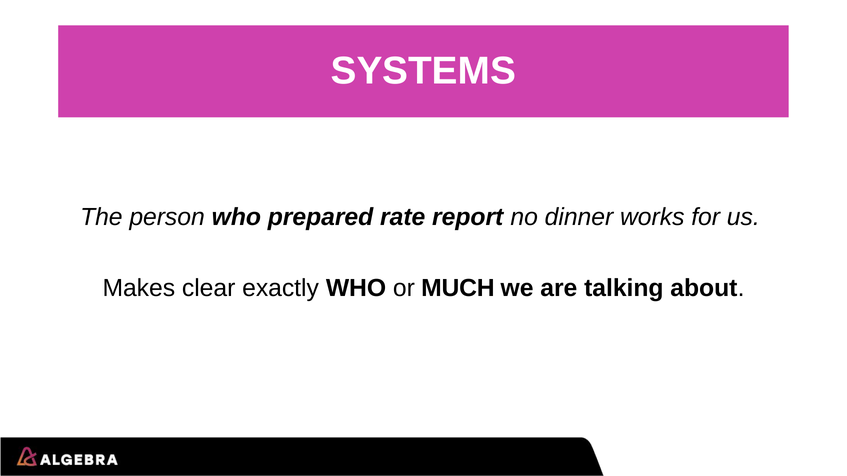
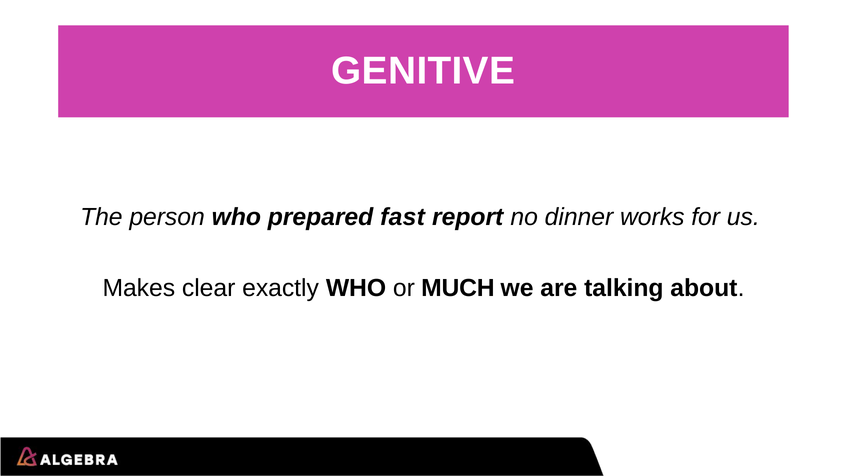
SYSTEMS: SYSTEMS -> GENITIVE
rate: rate -> fast
